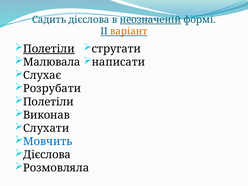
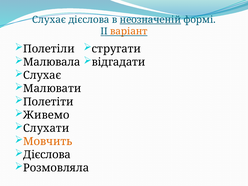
Садить at (49, 20): Садить -> Слухає
Полетіли at (49, 49) underline: present -> none
написати: написати -> відгадати
Розрубати: Розрубати -> Малювати
Полетіли at (48, 102): Полетіли -> Полетіти
Виконав: Виконав -> Живемо
Мовчить colour: blue -> orange
